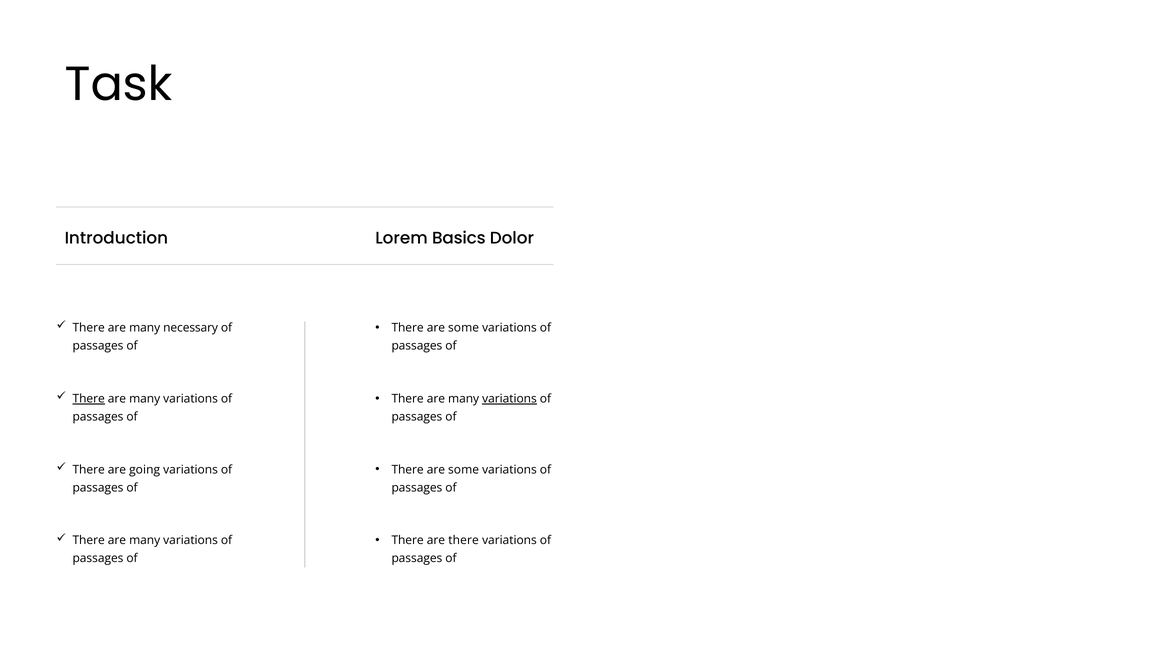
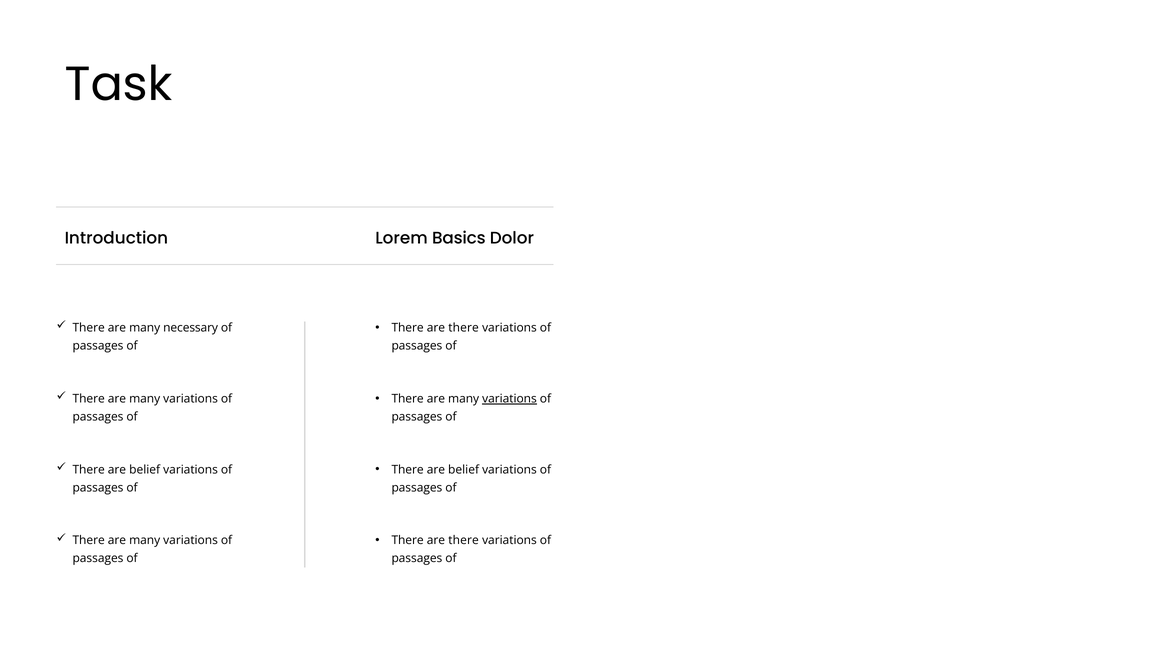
some at (464, 328): some -> there
There at (89, 399) underline: present -> none
going at (145, 470): going -> belief
some at (464, 470): some -> belief
